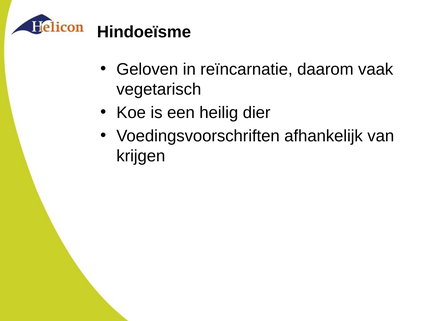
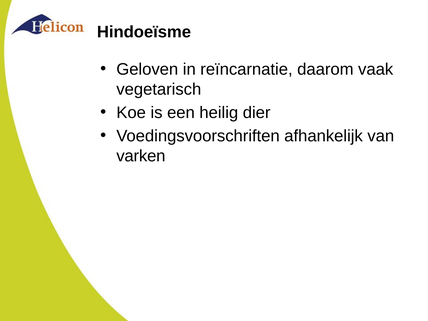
krijgen: krijgen -> varken
